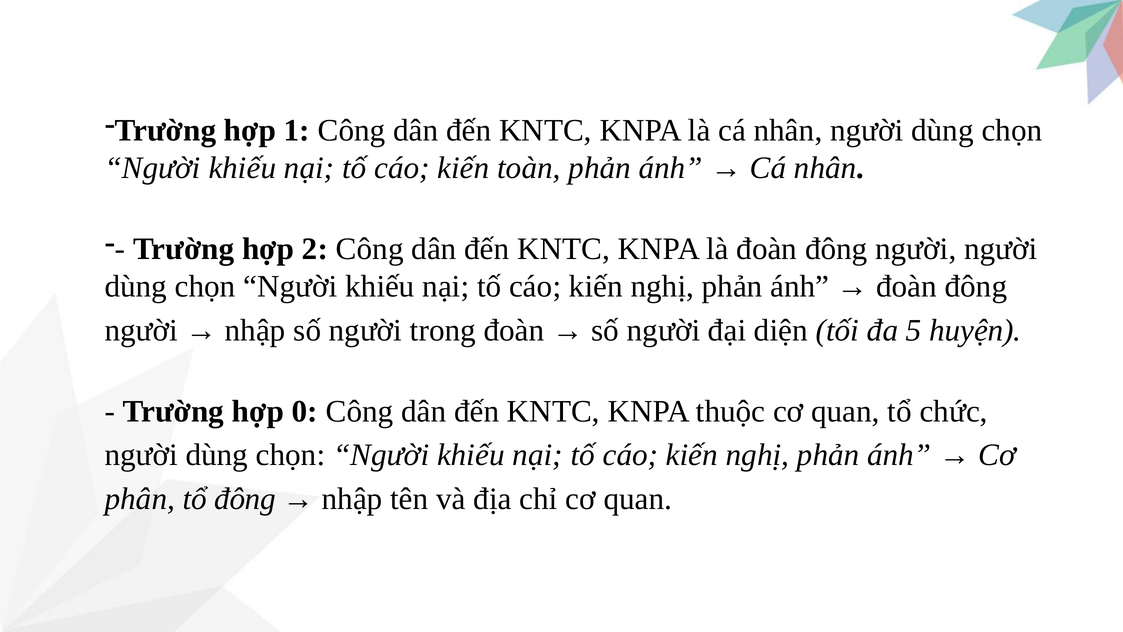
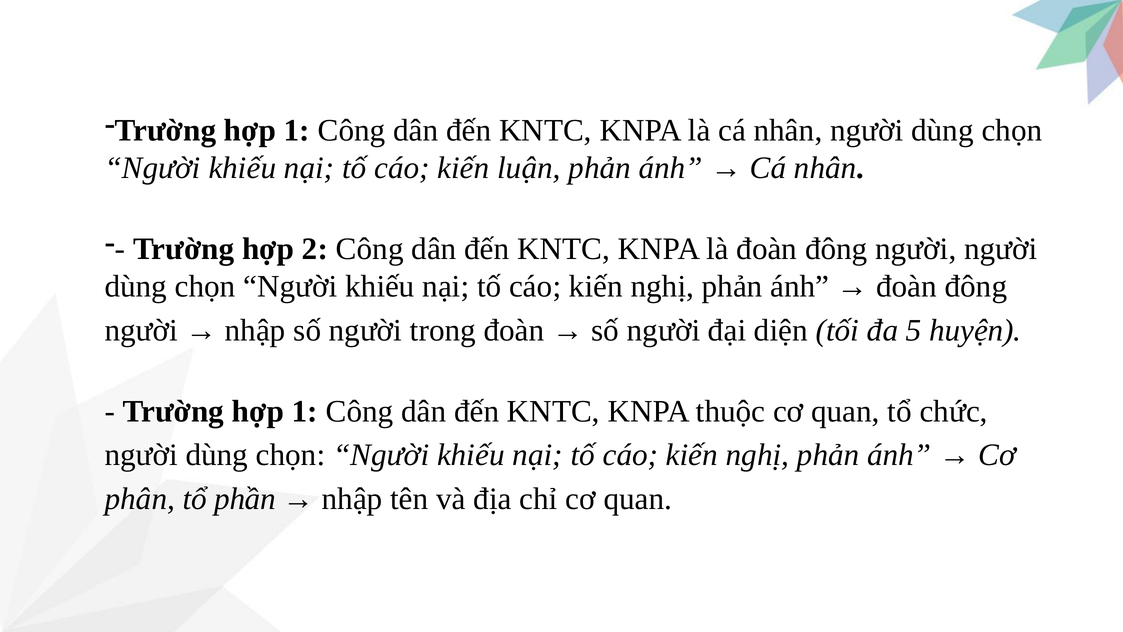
toàn: toàn -> luận
0 at (305, 411): 0 -> 1
tổ đông: đông -> phần
